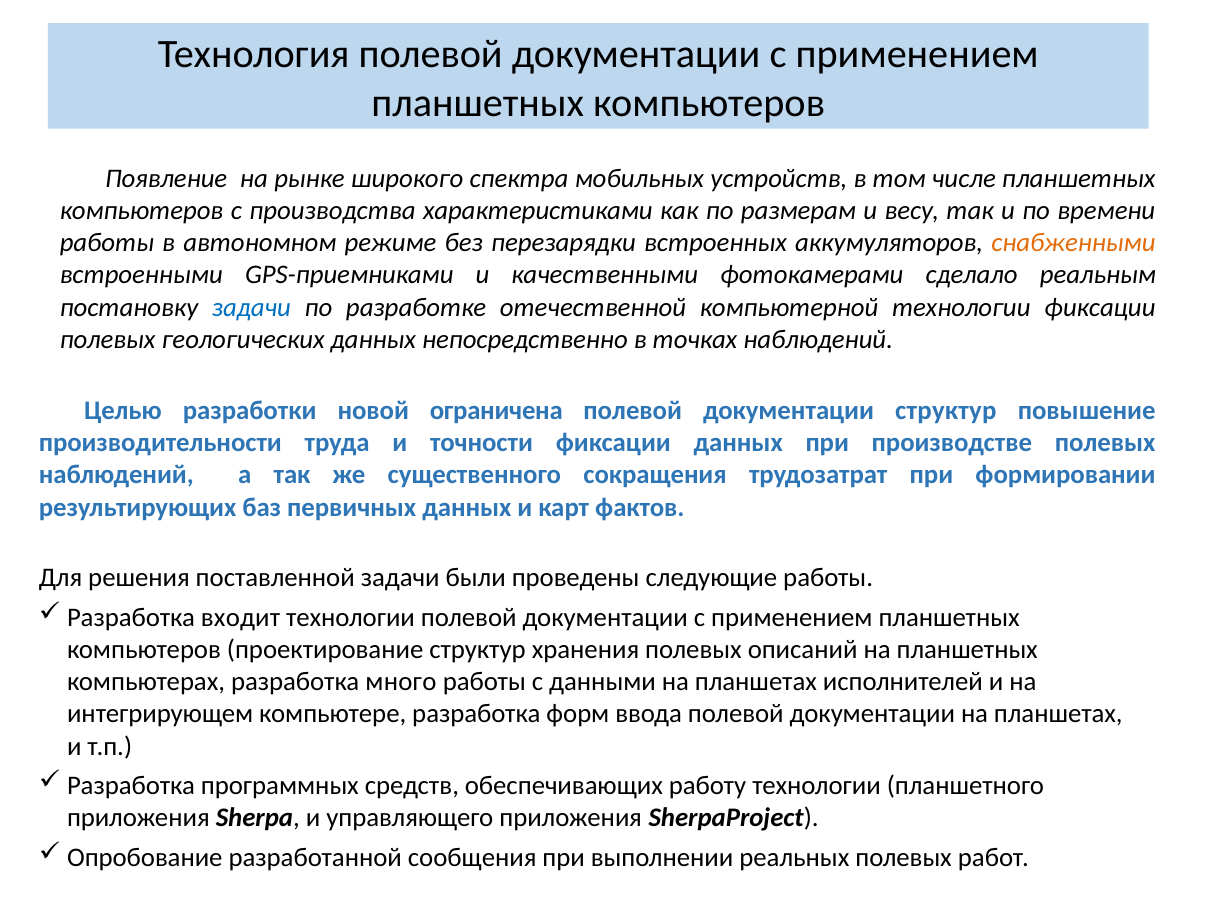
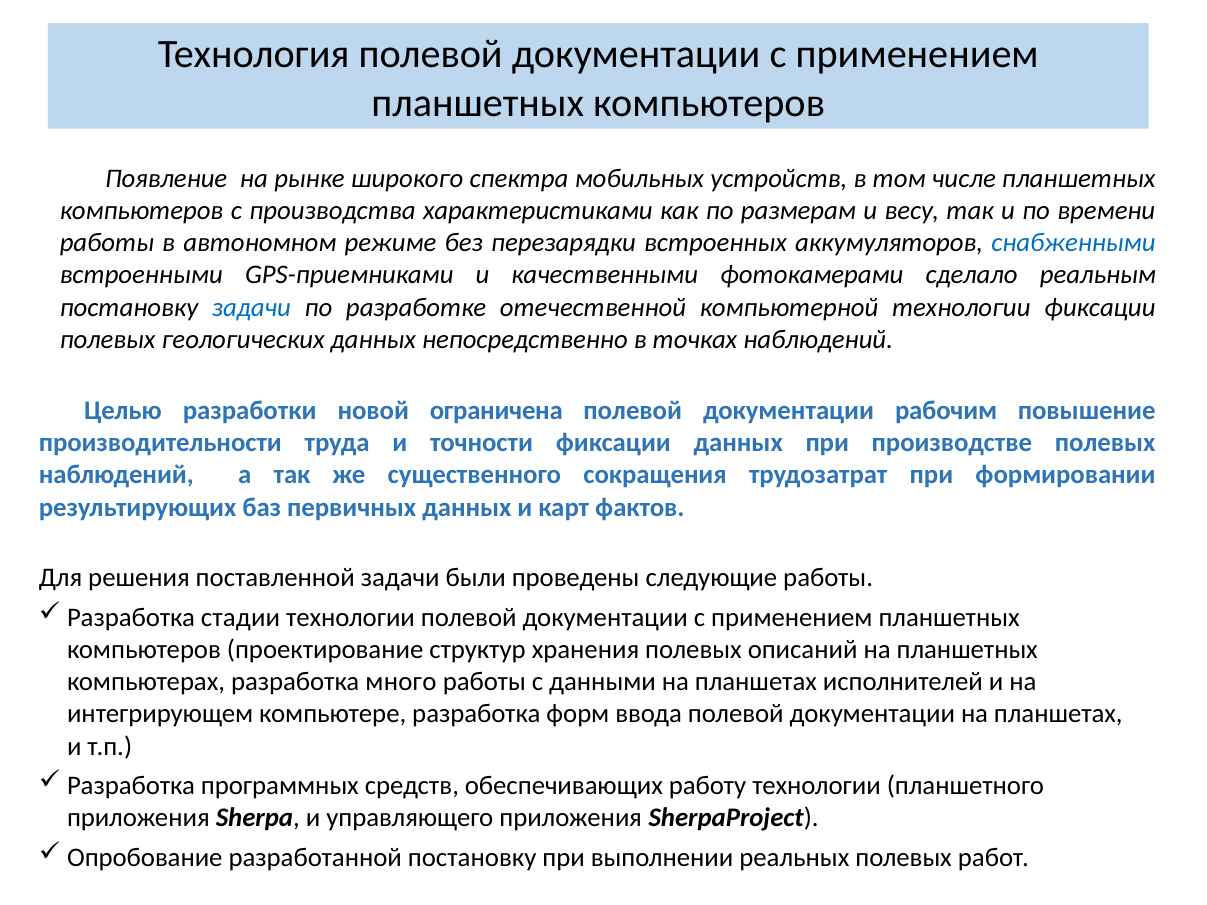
снабженными colour: orange -> blue
документации структур: структур -> рабочим
входит: входит -> стадии
разработанной сообщения: сообщения -> постановку
